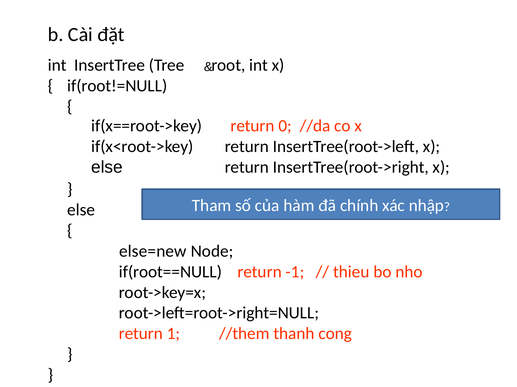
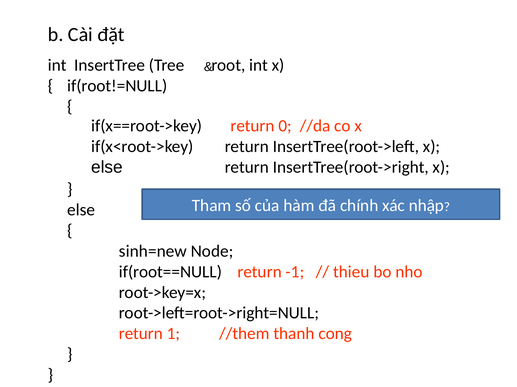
else=new: else=new -> sinh=new
